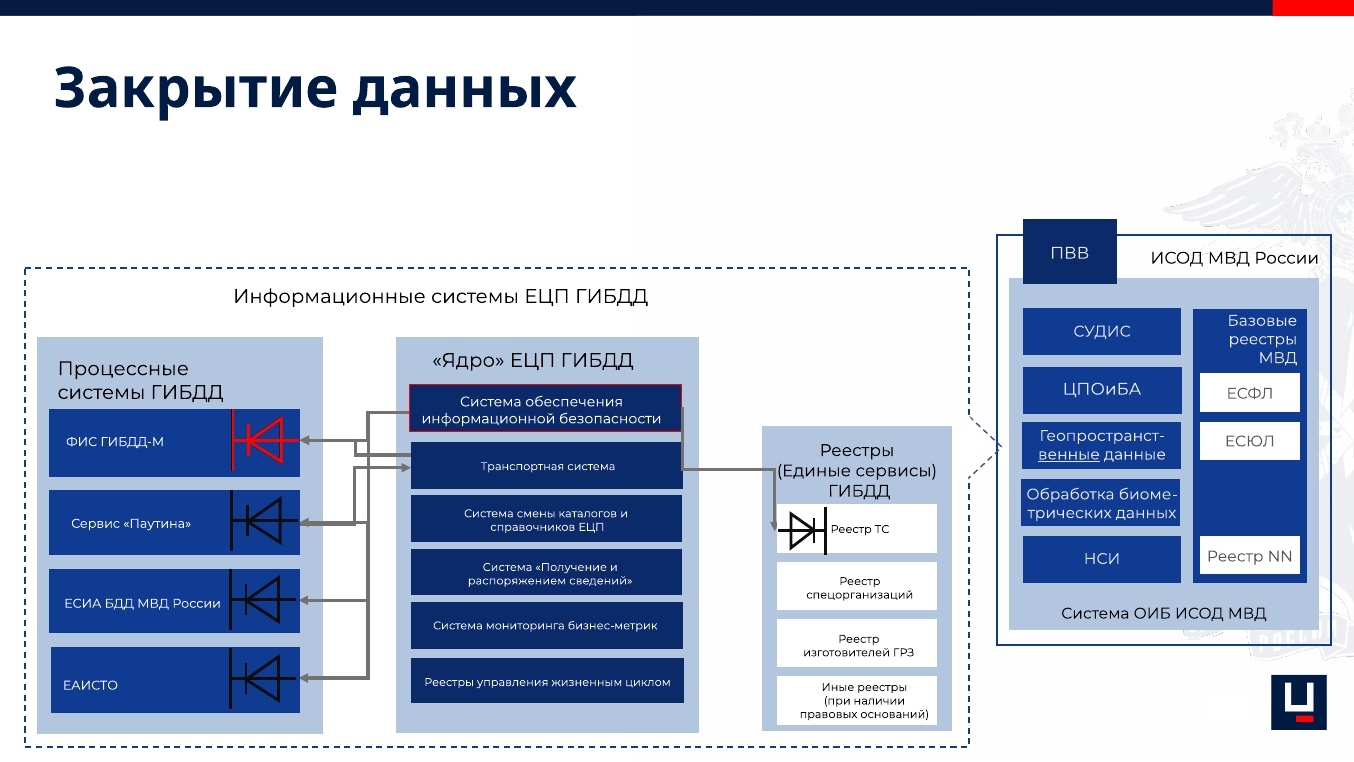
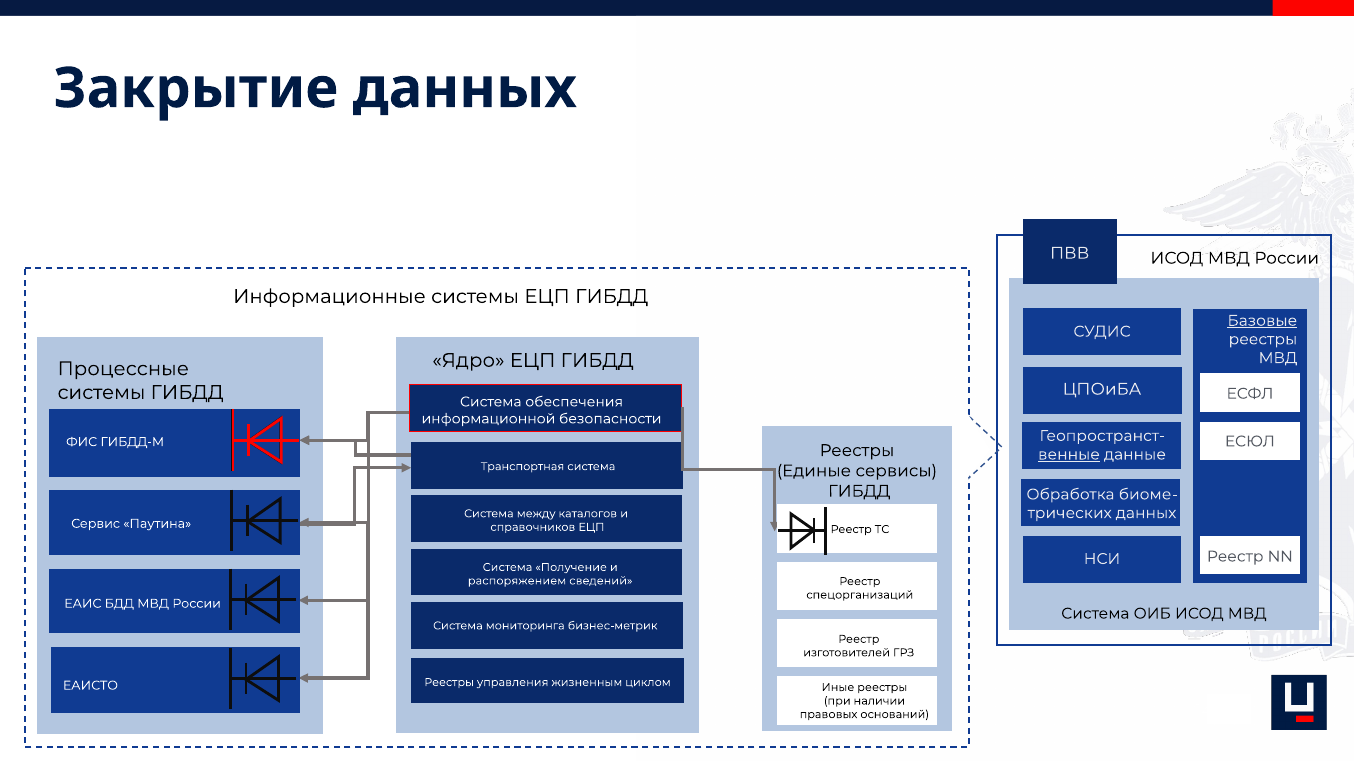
Базовые underline: none -> present
смены: смены -> между
ЕСИА: ЕСИА -> ЕАИС
